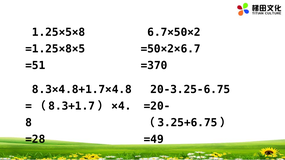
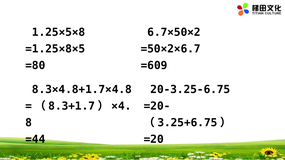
=51: =51 -> =80
=370: =370 -> =609
=28: =28 -> =44
=49: =49 -> =20
